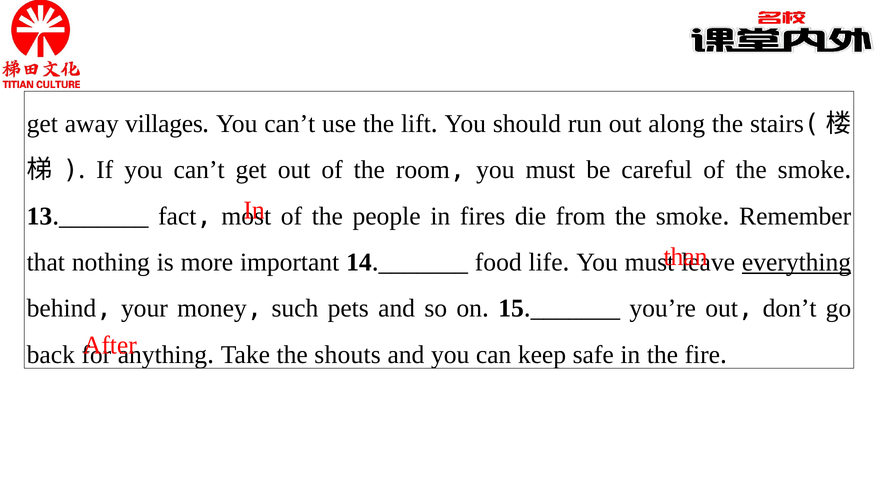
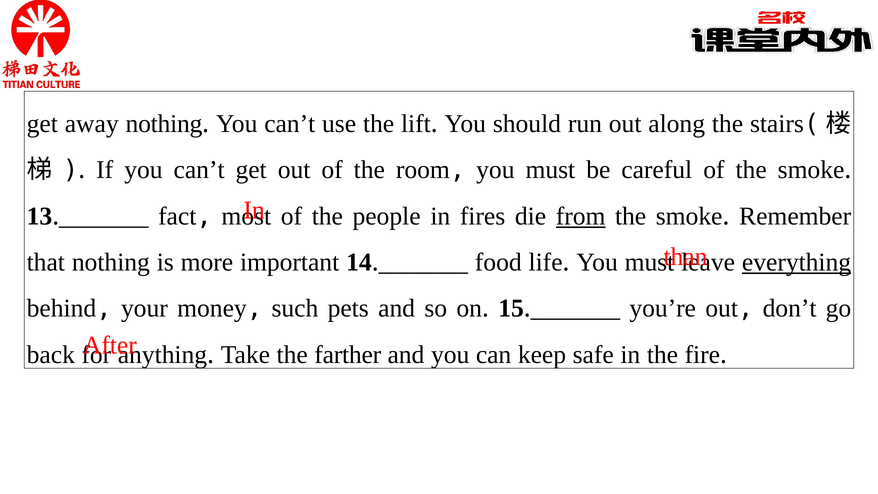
away villages: villages -> nothing
from underline: none -> present
shouts: shouts -> farther
